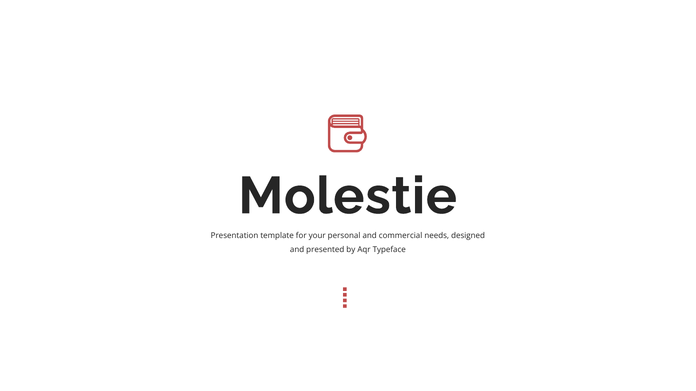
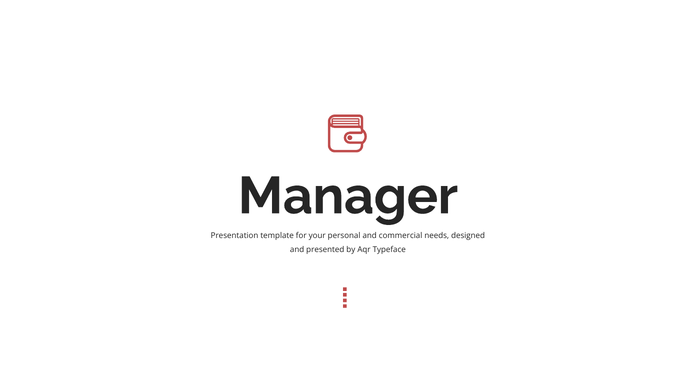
Molestie: Molestie -> Manager
